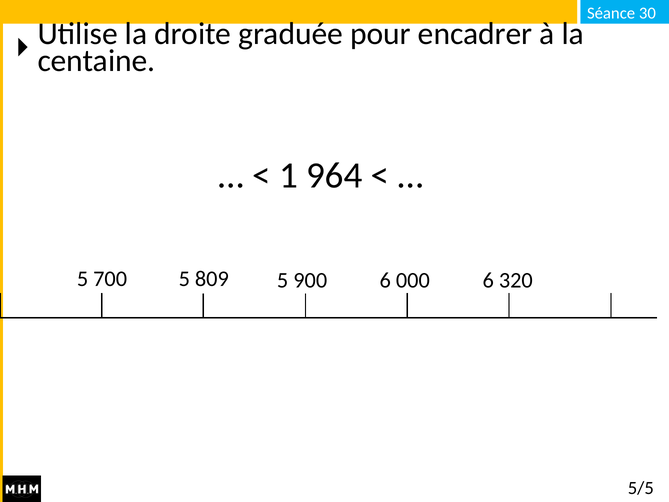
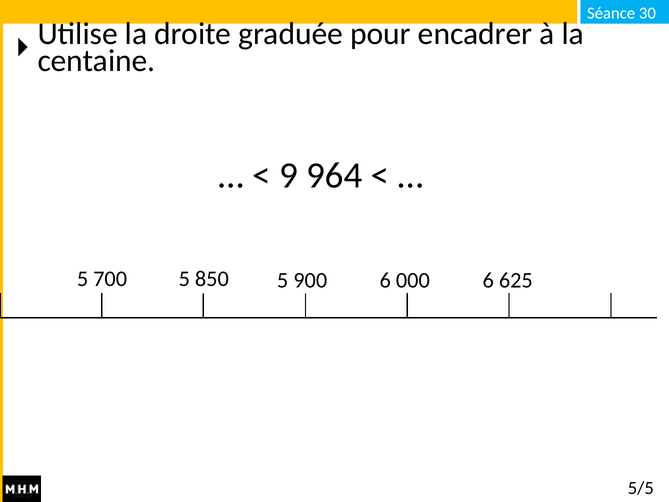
1: 1 -> 9
809: 809 -> 850
320: 320 -> 625
